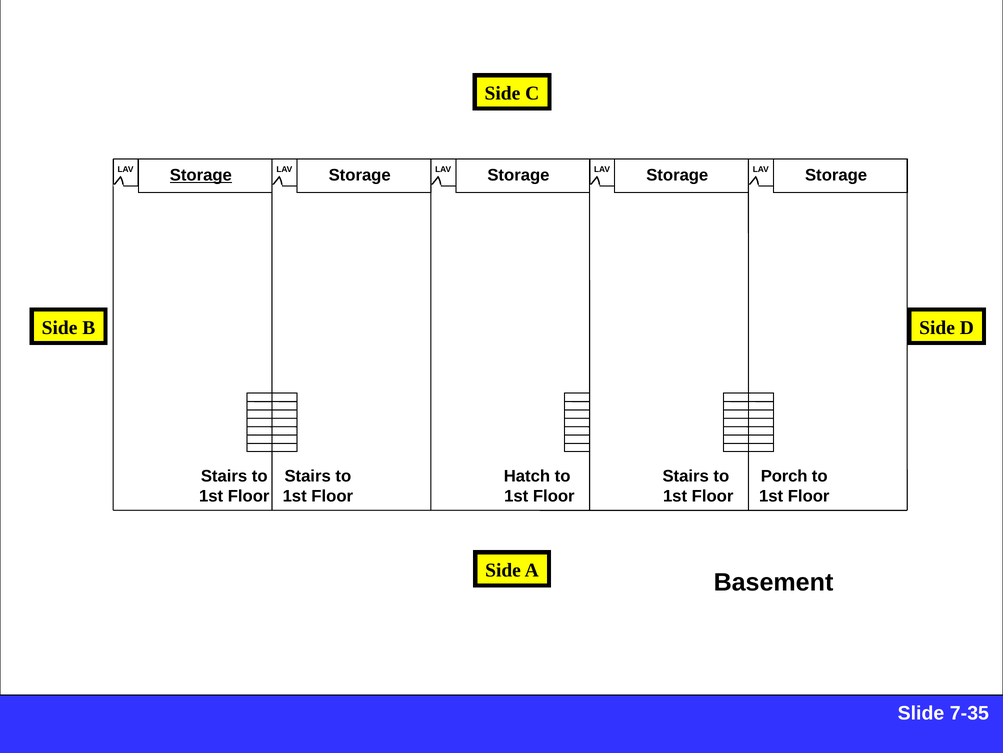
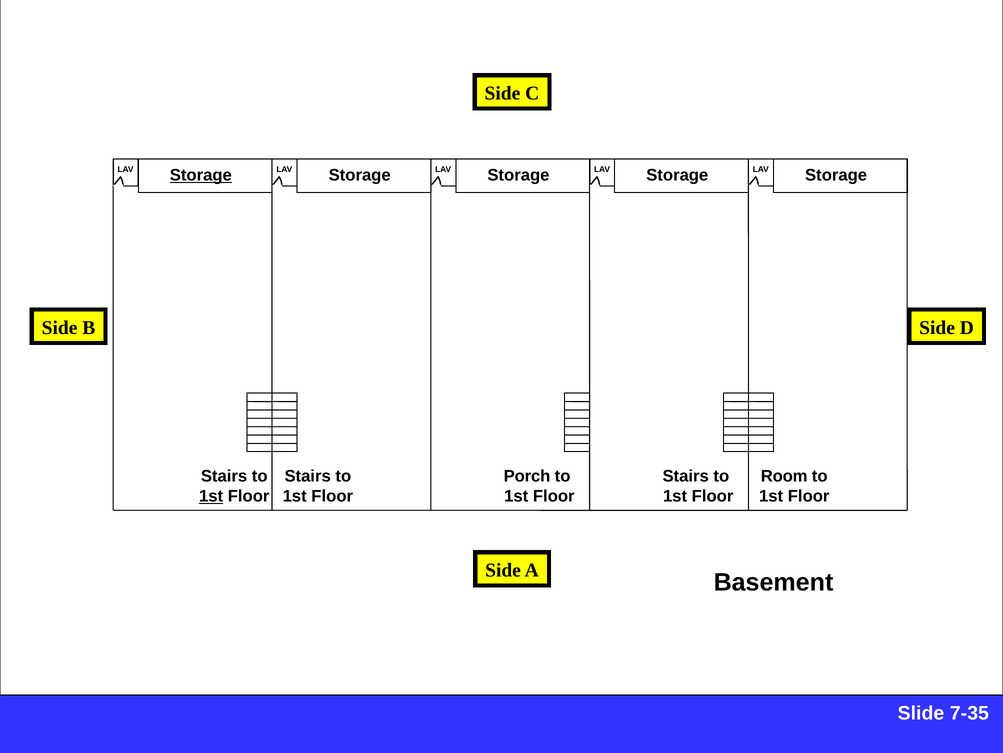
Hatch: Hatch -> Porch
Porch: Porch -> Room
1st at (211, 496) underline: none -> present
